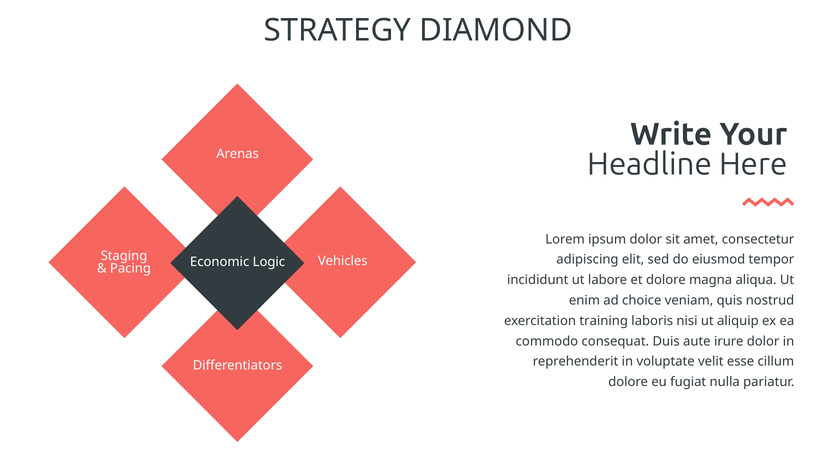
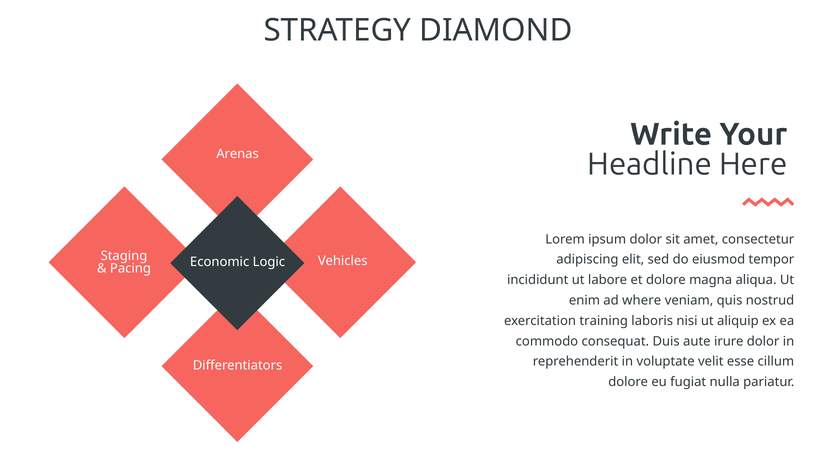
choice: choice -> where
